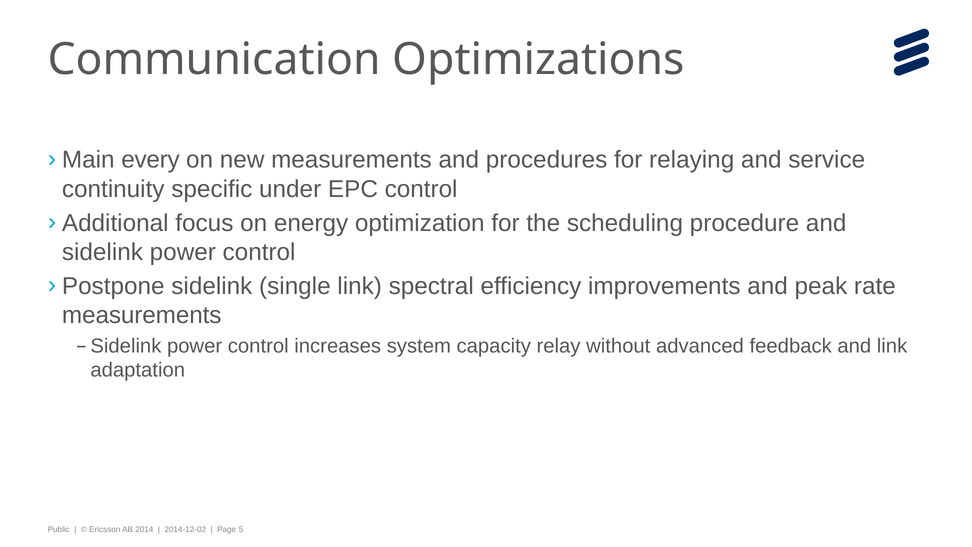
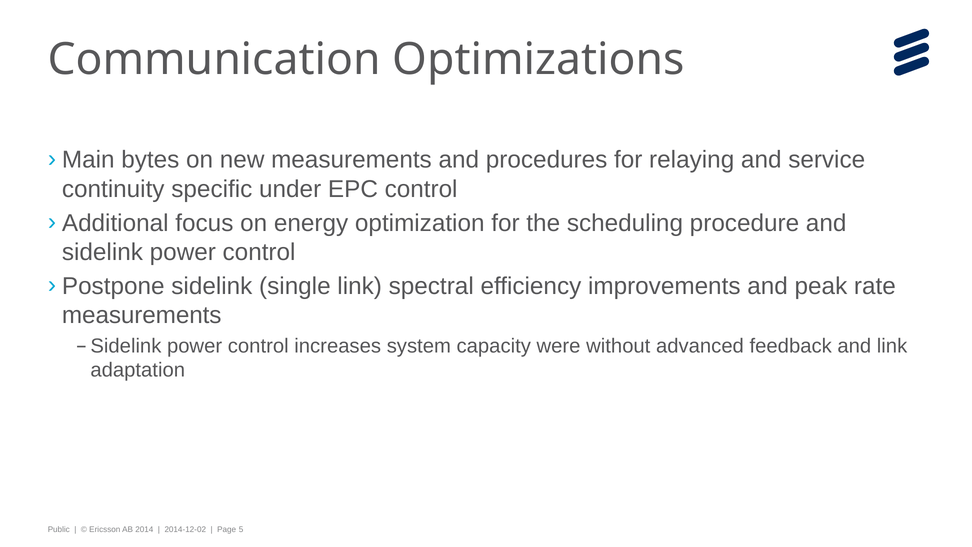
every: every -> bytes
relay: relay -> were
